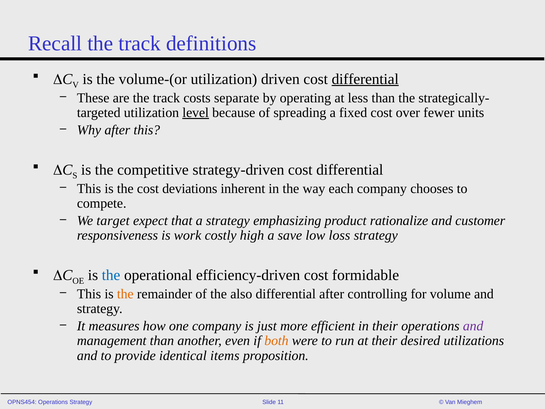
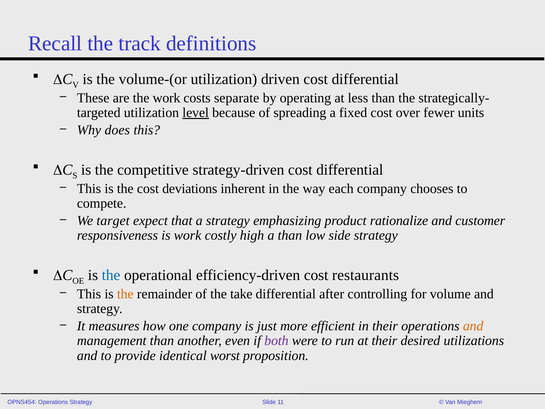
differential at (365, 79) underline: present -> none
are the track: track -> work
Why after: after -> does
a save: save -> than
loss: loss -> side
formidable: formidable -> restaurants
also: also -> take
and at (473, 326) colour: purple -> orange
both colour: orange -> purple
items: items -> worst
